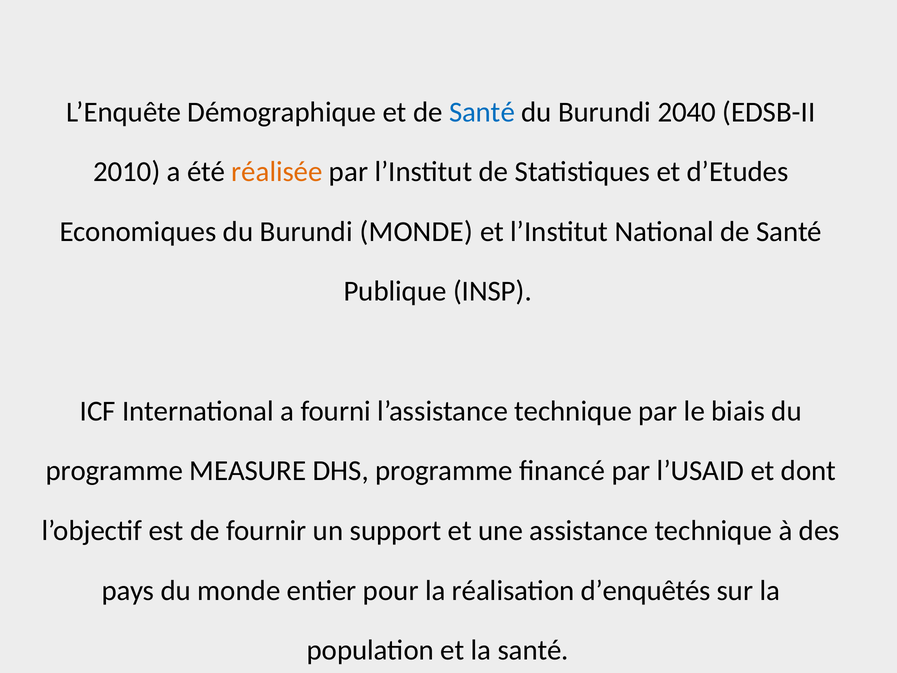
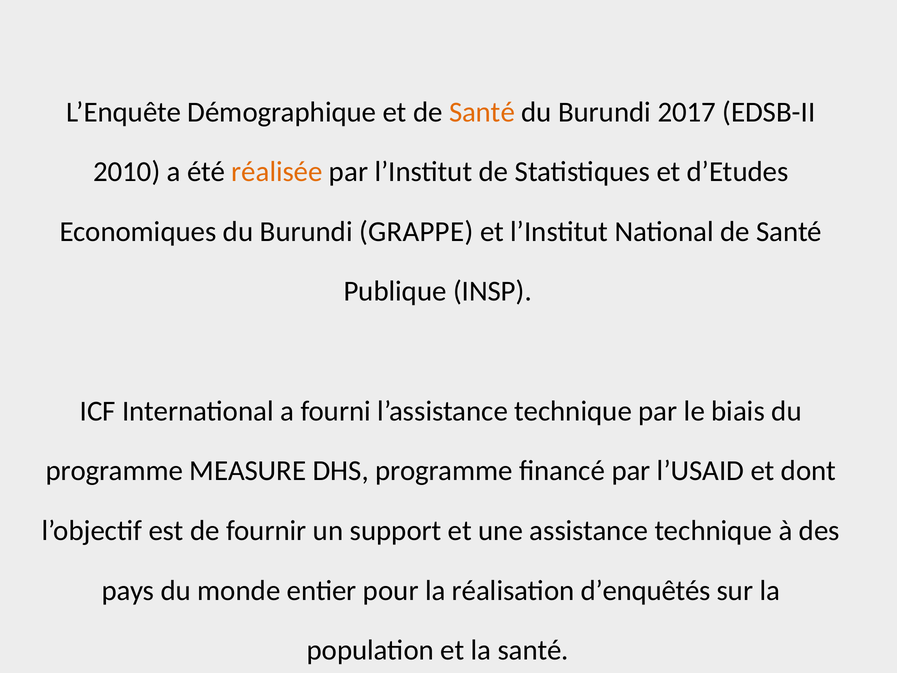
Santé at (482, 112) colour: blue -> orange
2040: 2040 -> 2017
Burundi MONDE: MONDE -> GRAPPE
